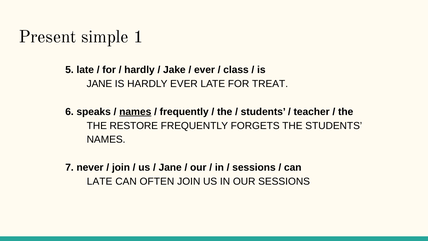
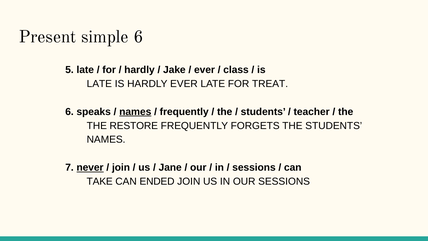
simple 1: 1 -> 6
JANE at (99, 84): JANE -> LATE
never underline: none -> present
LATE at (100, 181): LATE -> TAKE
OFTEN: OFTEN -> ENDED
